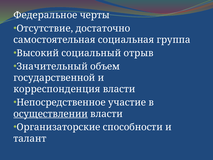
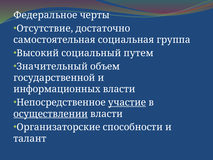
отрыв: отрыв -> путем
корреспонденция: корреспонденция -> информационных
участие underline: none -> present
